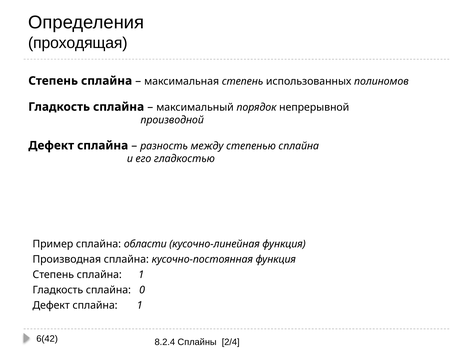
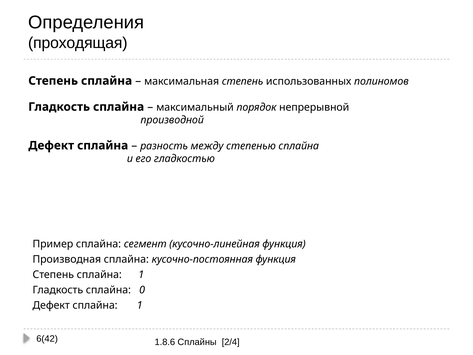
области: области -> сегмент
8.2.4: 8.2.4 -> 1.8.6
